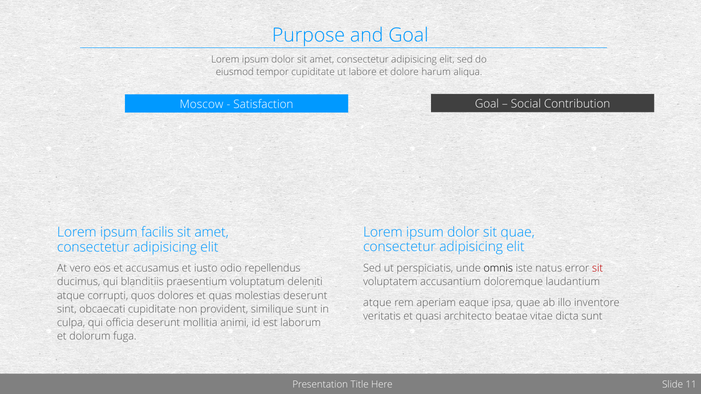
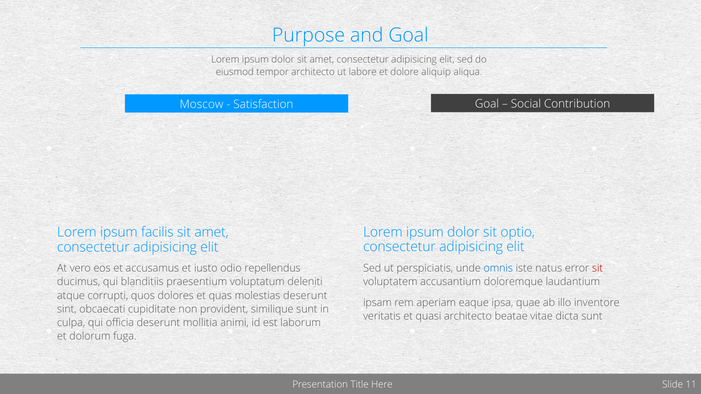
tempor cupiditate: cupiditate -> architecto
harum: harum -> aliquip
sit quae: quae -> optio
omnis colour: black -> blue
atque at (377, 303): atque -> ipsam
